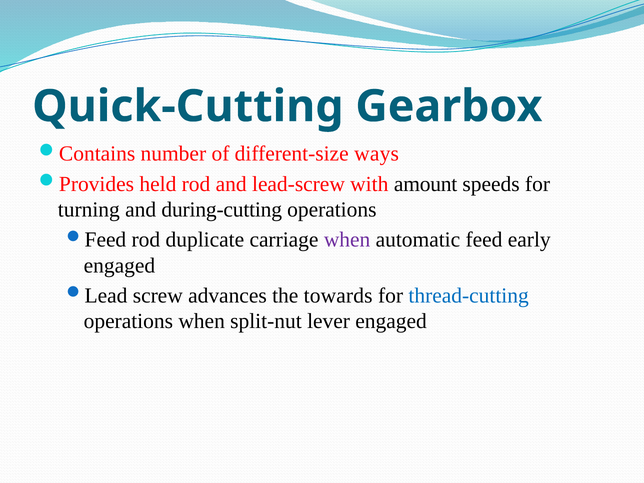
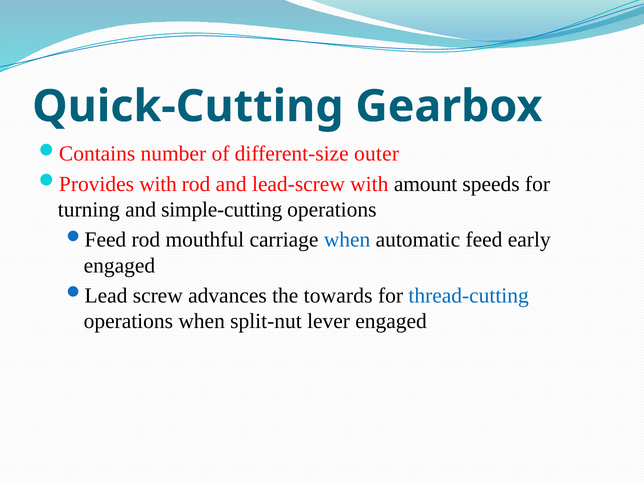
ways: ways -> outer
held at (158, 184): held -> with
during-cutting: during-cutting -> simple-cutting
duplicate: duplicate -> mouthful
when at (347, 240) colour: purple -> blue
